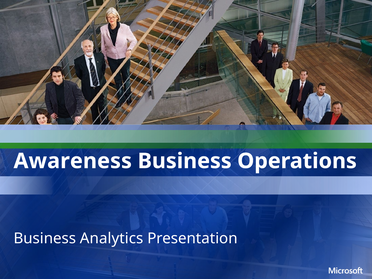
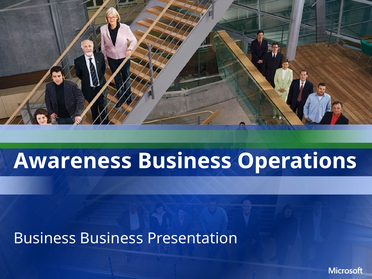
Business Analytics: Analytics -> Business
